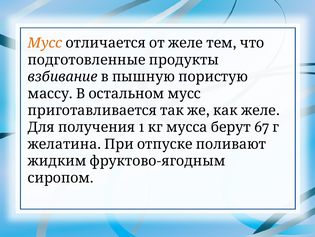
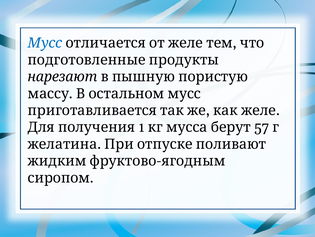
Мусс colour: orange -> blue
взбивание: взбивание -> нарезают
67: 67 -> 57
